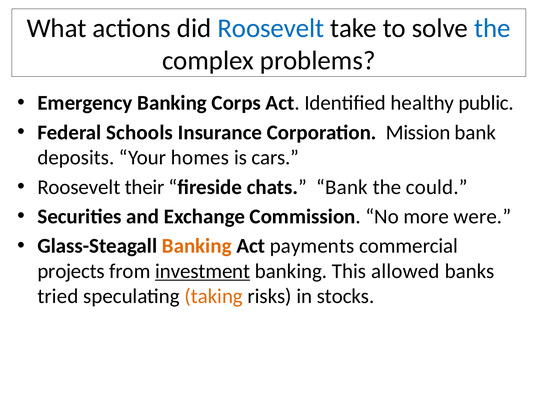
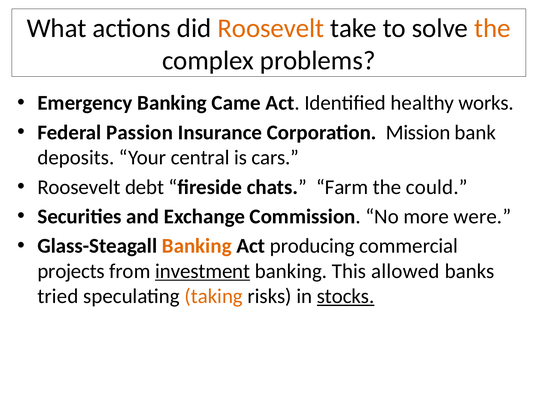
Roosevelt at (271, 28) colour: blue -> orange
the at (492, 28) colour: blue -> orange
Corps: Corps -> Came
public: public -> works
Schools: Schools -> Passion
homes: homes -> central
their: their -> debt
chats Bank: Bank -> Farm
payments: payments -> producing
stocks underline: none -> present
